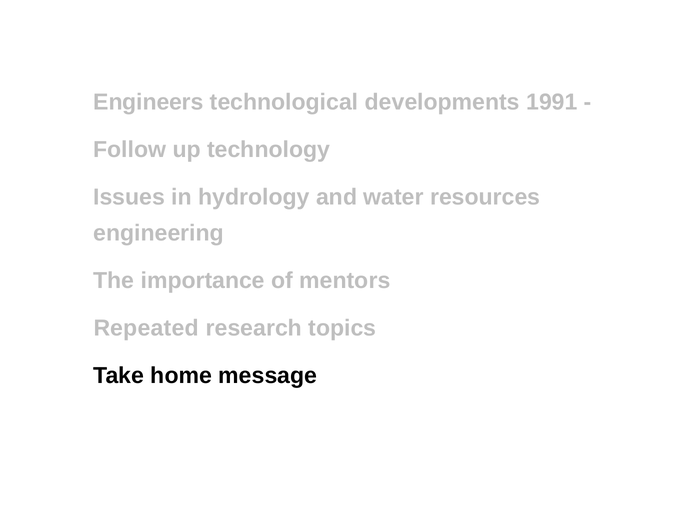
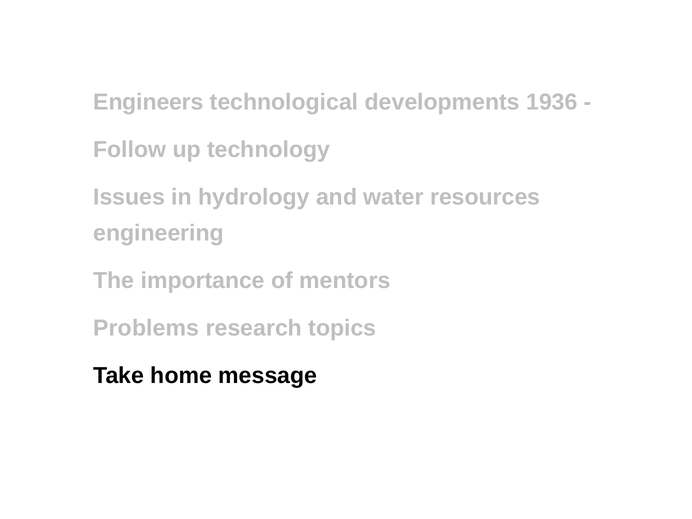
1991: 1991 -> 1936
Repeated: Repeated -> Problems
